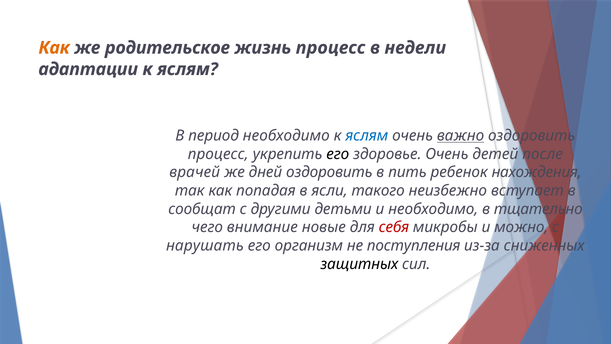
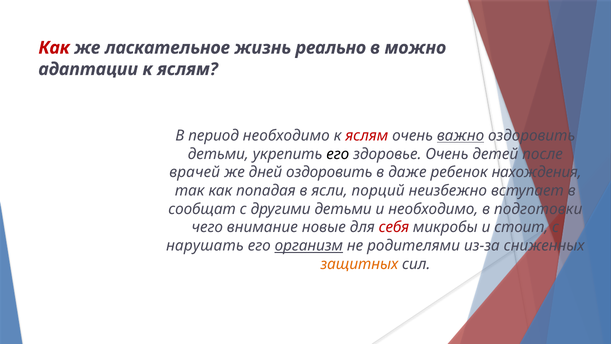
Как at (54, 48) colour: orange -> red
родительское: родительское -> ласкательное
жизнь процесс: процесс -> реально
недели: недели -> можно
яслям at (367, 136) colour: blue -> red
процесс at (218, 154): процесс -> детьми
пить: пить -> даже
такого: такого -> порций
тщательно: тщательно -> подготовки
можно: можно -> стоит
организм underline: none -> present
поступления: поступления -> родителями
защитных colour: black -> orange
